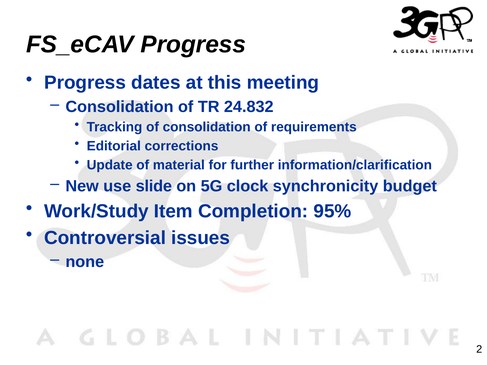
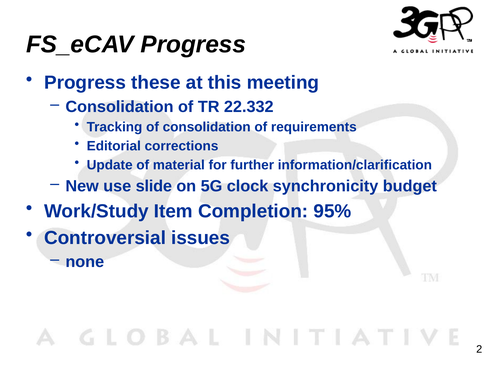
dates: dates -> these
24.832: 24.832 -> 22.332
